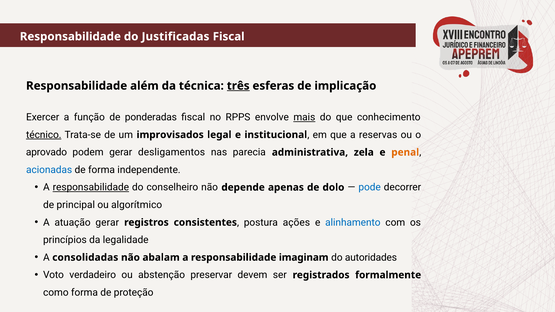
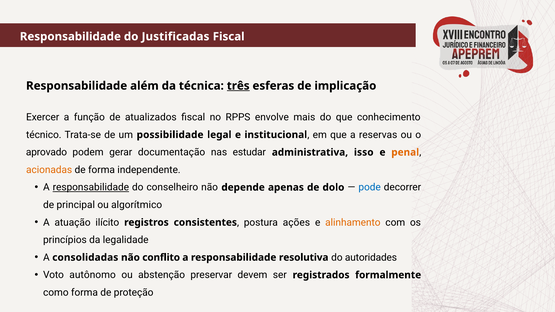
ponderadas: ponderadas -> atualizados
mais underline: present -> none
técnico underline: present -> none
improvisados: improvisados -> possibilidade
desligamentos: desligamentos -> documentação
parecia: parecia -> estudar
zela: zela -> isso
acionadas colour: blue -> orange
atuação gerar: gerar -> ilícito
alinhamento colour: blue -> orange
abalam: abalam -> conflito
imaginam: imaginam -> resolutiva
verdadeiro: verdadeiro -> autônomo
